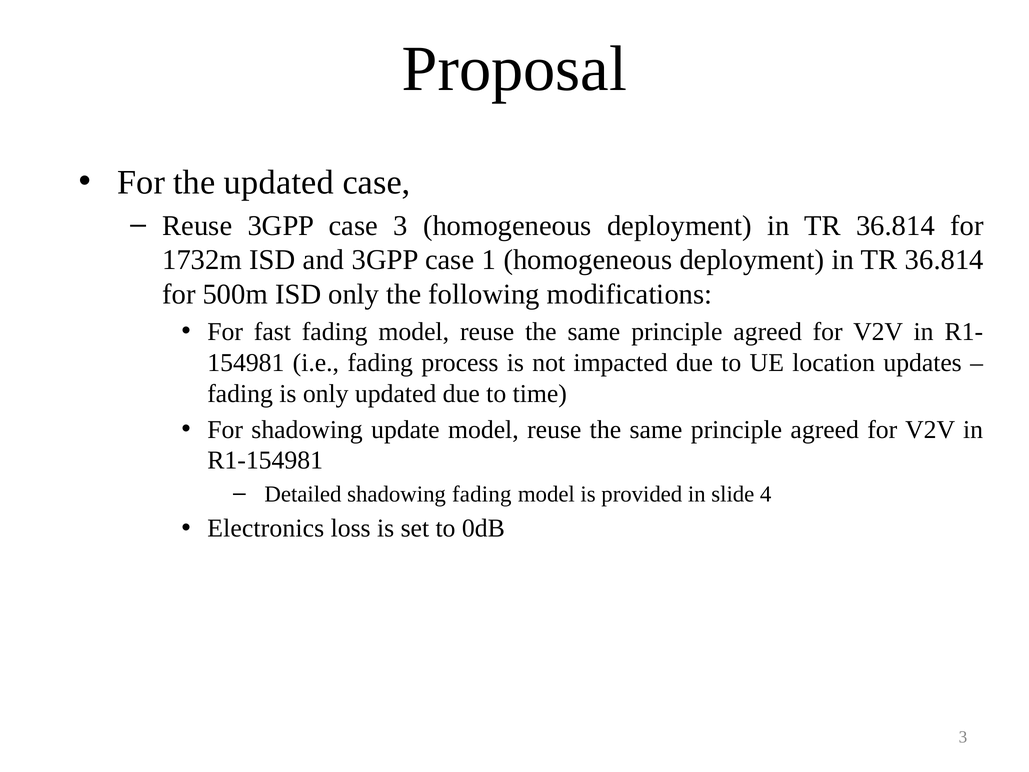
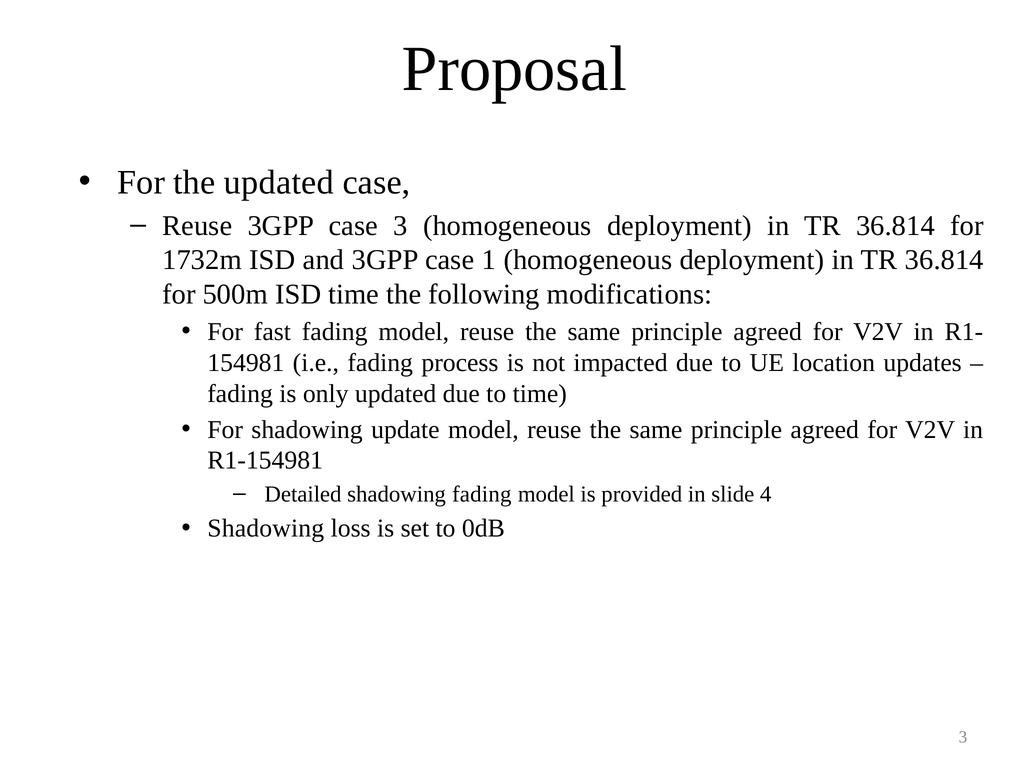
ISD only: only -> time
Electronics at (266, 528): Electronics -> Shadowing
